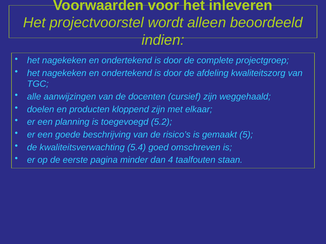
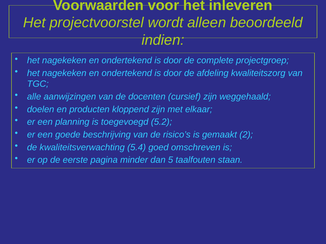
5: 5 -> 2
4: 4 -> 5
